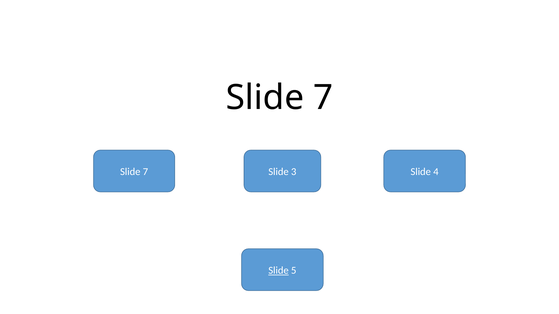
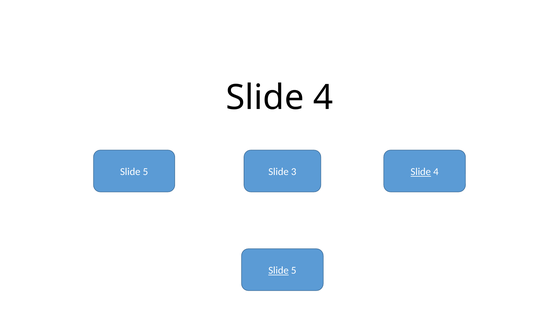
7 at (323, 98): 7 -> 4
7 at (145, 172): 7 -> 5
Slide at (421, 172) underline: none -> present
